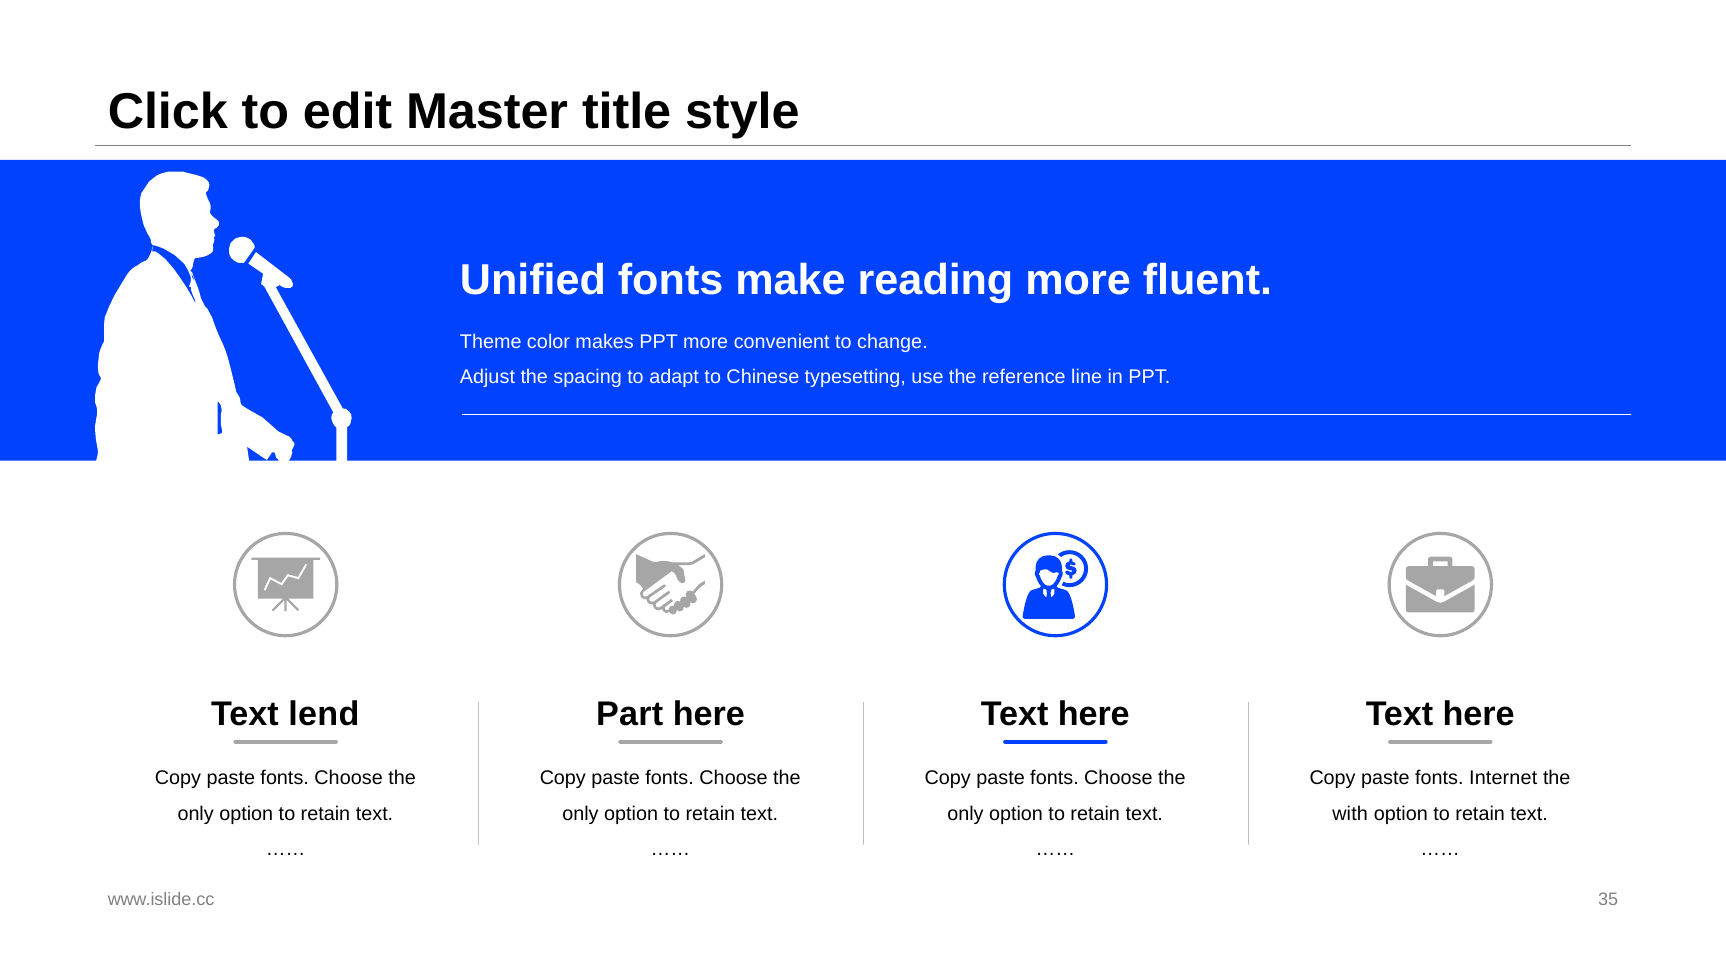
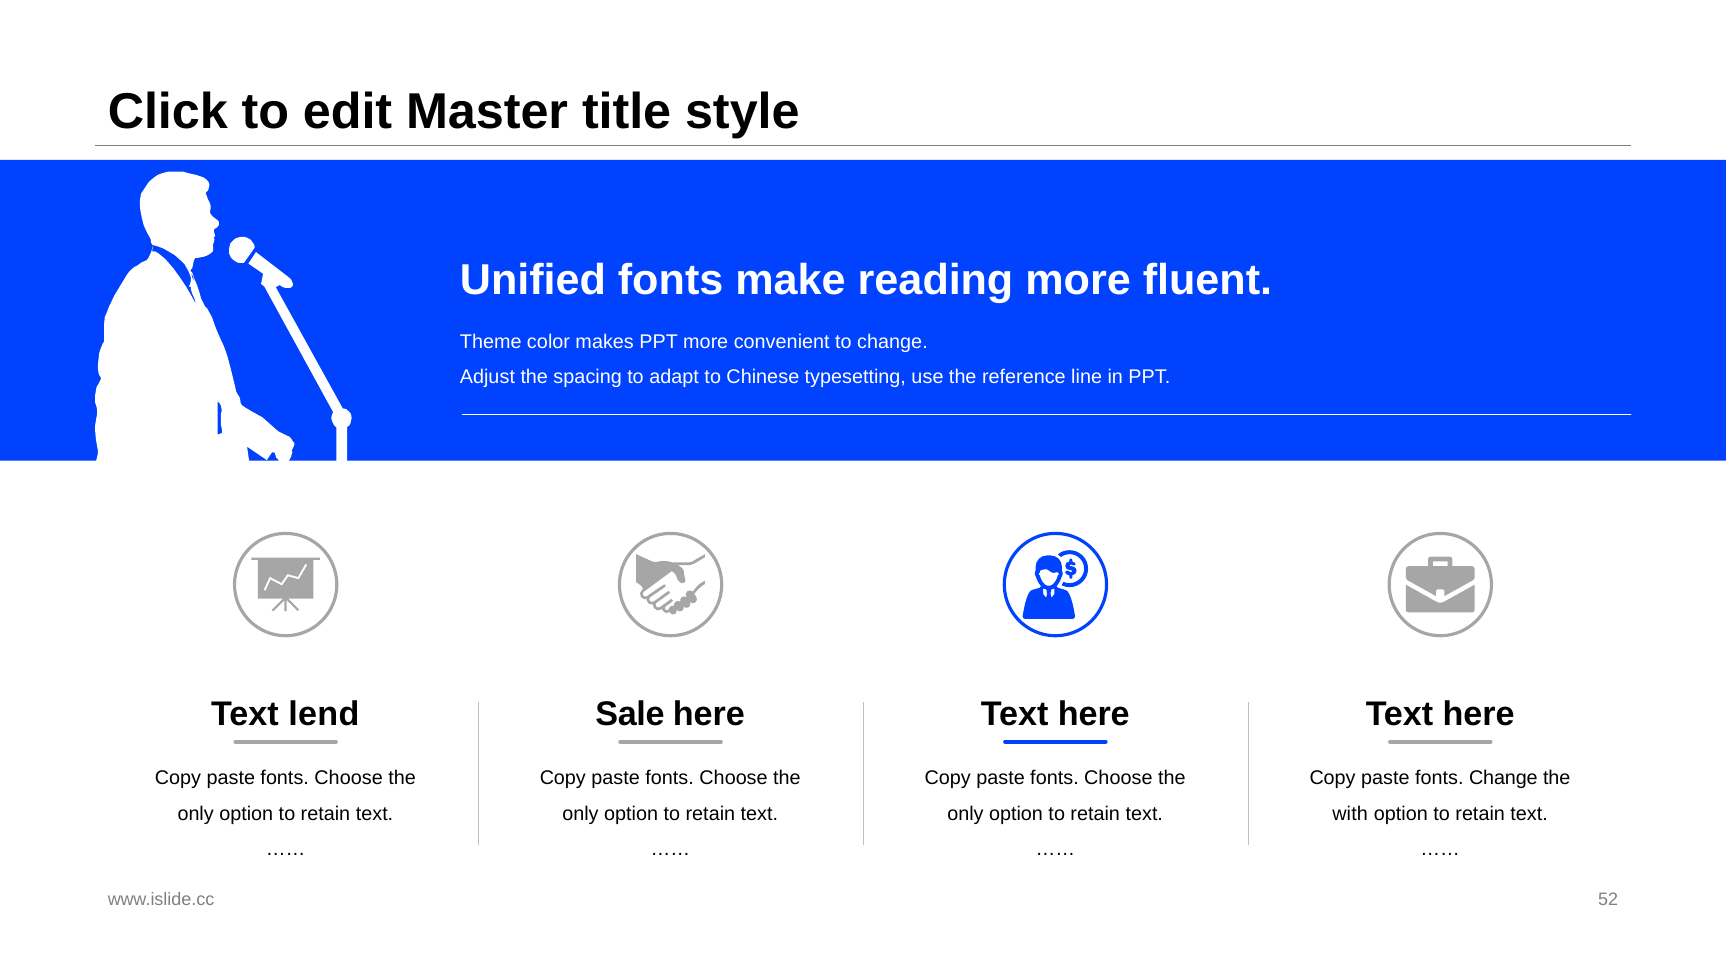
Part: Part -> Sale
fonts Internet: Internet -> Change
35: 35 -> 52
